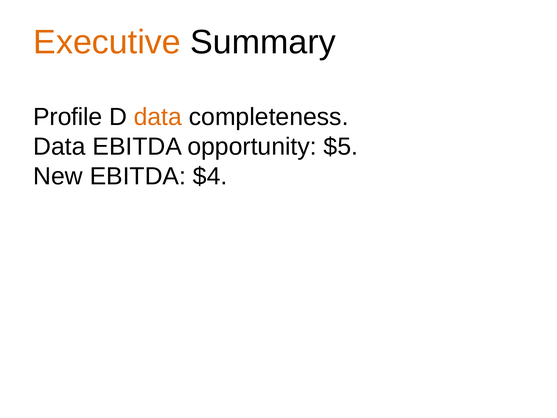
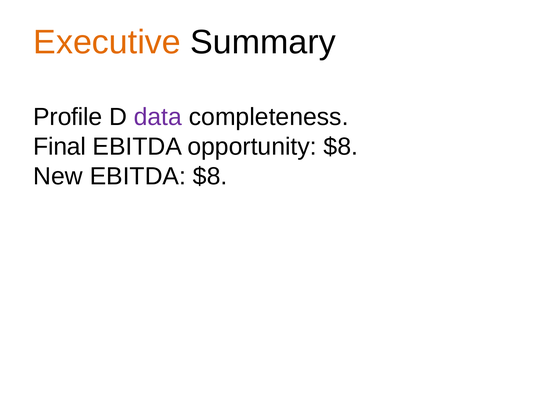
data at (158, 117) colour: orange -> purple
Data at (59, 147): Data -> Final
opportunity $5: $5 -> $8
EBITDA $4: $4 -> $8
